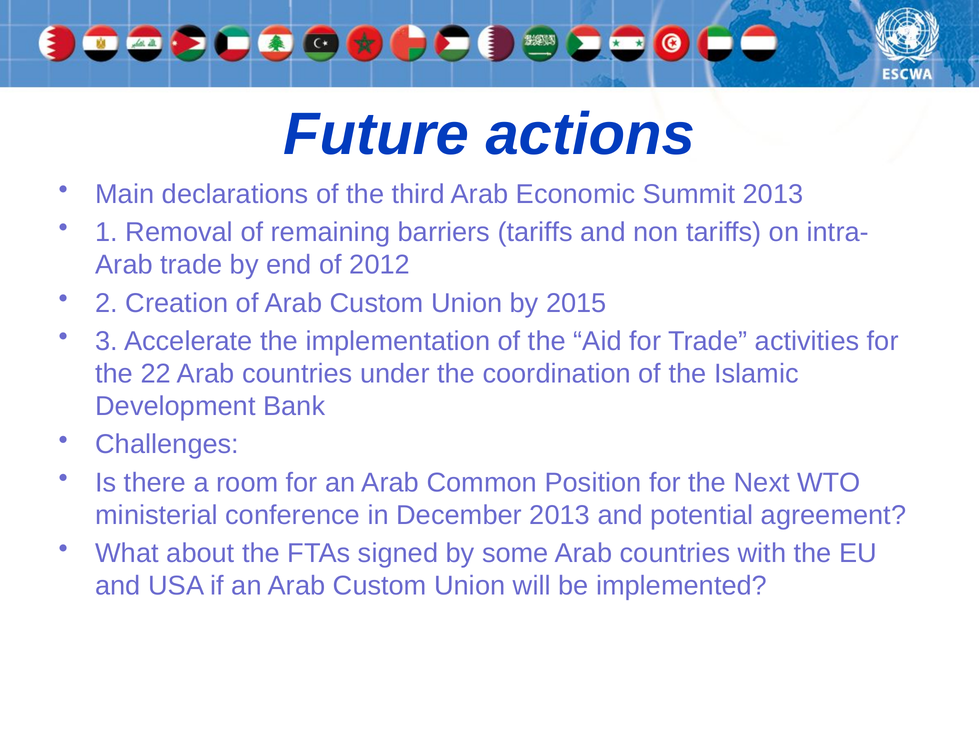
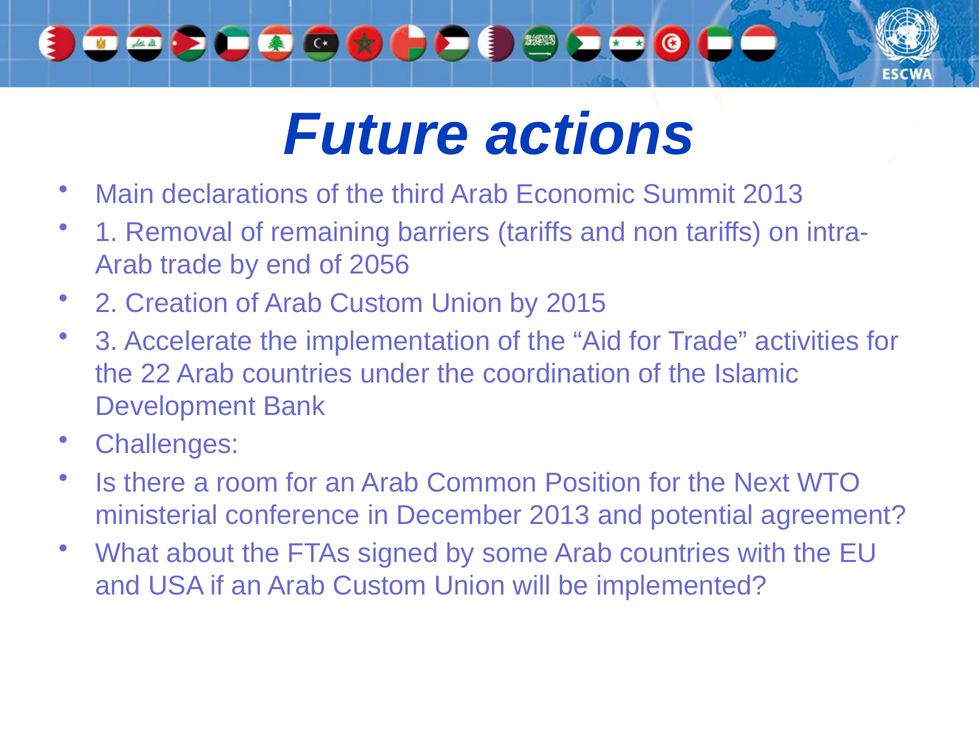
2012: 2012 -> 2056
